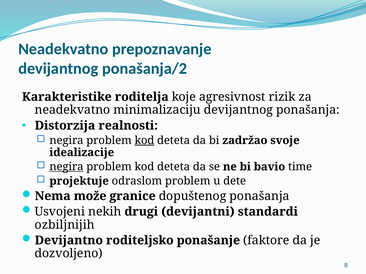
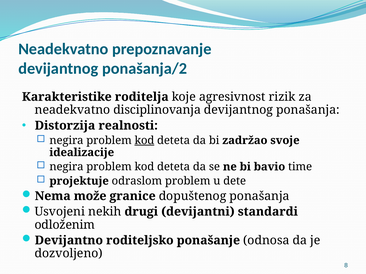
minimalizaciju: minimalizaciju -> disciplinovanja
negira at (66, 167) underline: present -> none
ozbiljnijih: ozbiljnijih -> odloženim
faktore: faktore -> odnosa
